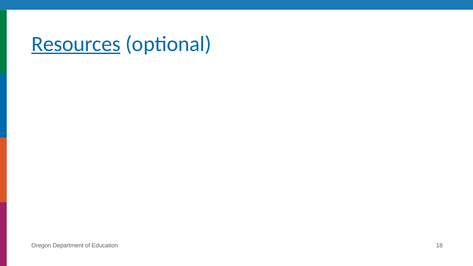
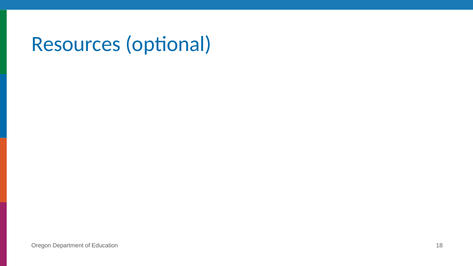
Resources underline: present -> none
